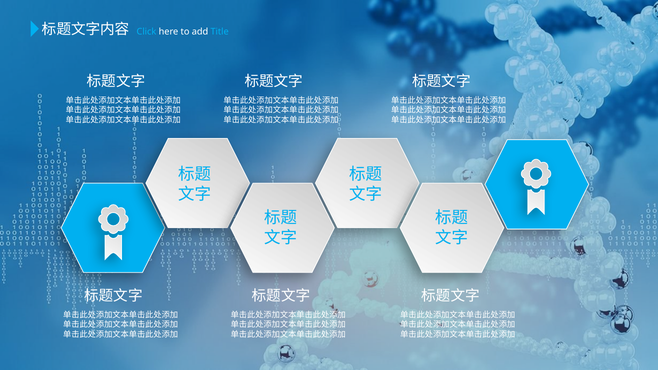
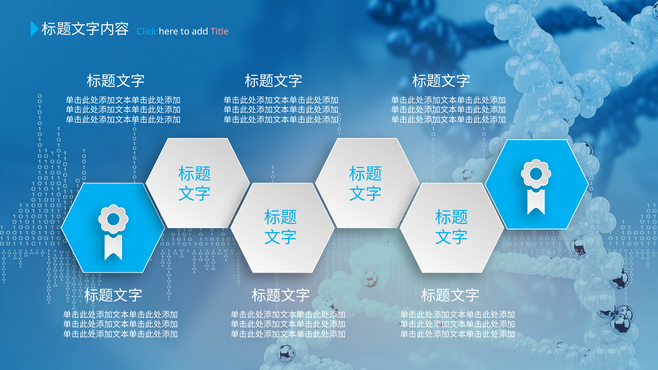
Title colour: light blue -> pink
